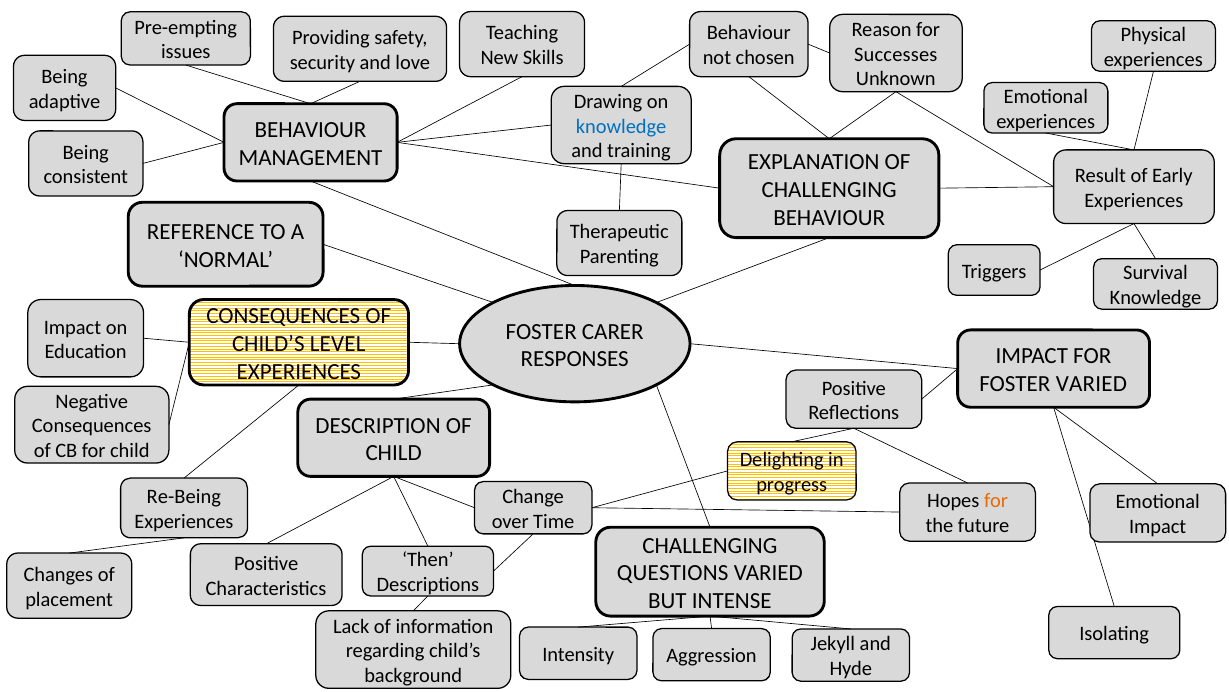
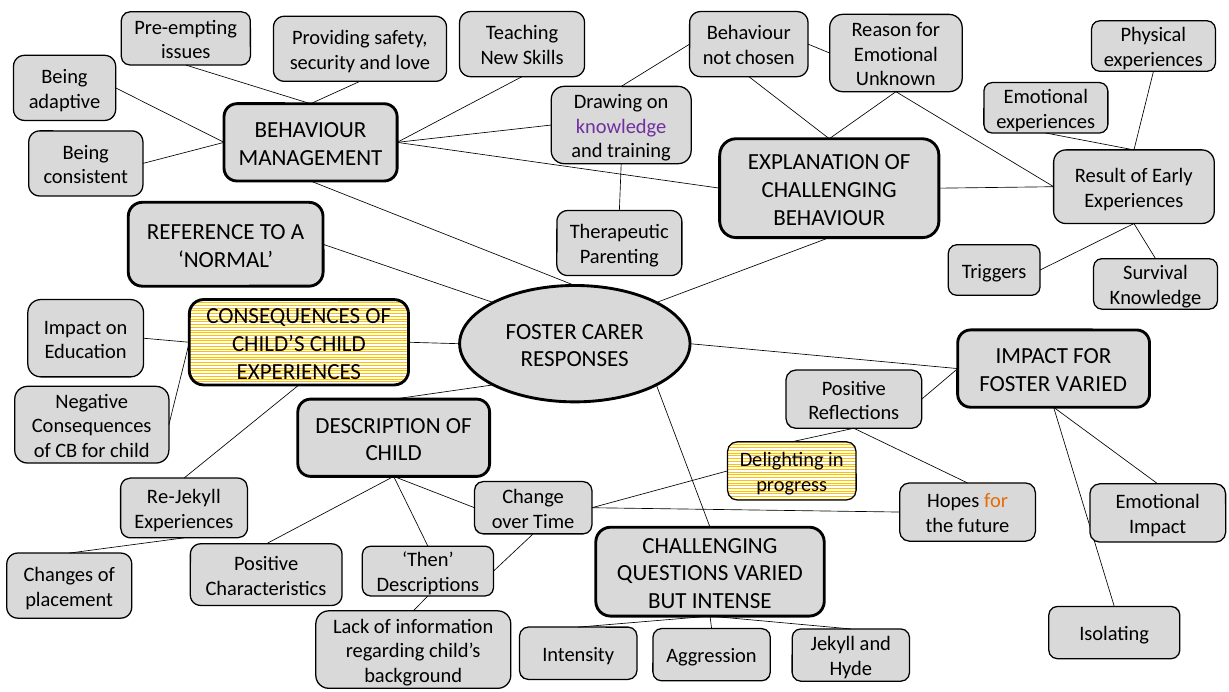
Successes at (896, 54): Successes -> Emotional
knowledge at (621, 126) colour: blue -> purple
CHILD’S LEVEL: LEVEL -> CHILD
Re-Being: Re-Being -> Re-Jekyll
